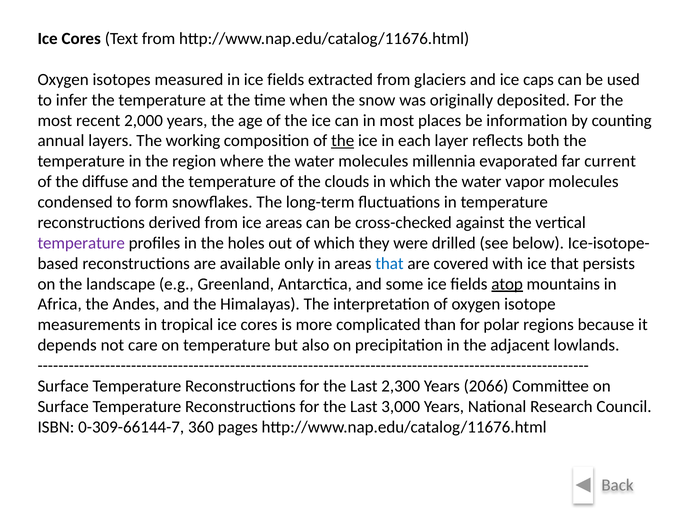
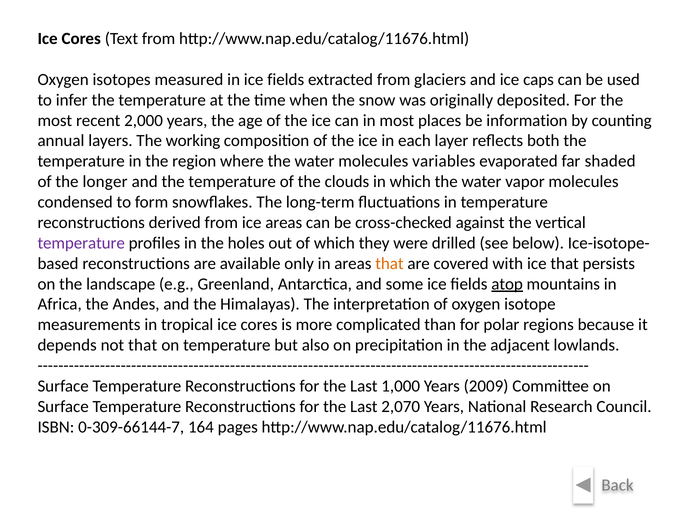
the at (343, 141) underline: present -> none
millennia: millennia -> variables
current: current -> shaded
diffuse: diffuse -> longer
that at (389, 263) colour: blue -> orange
not care: care -> that
2,300: 2,300 -> 1,000
2066: 2066 -> 2009
3,000: 3,000 -> 2,070
360: 360 -> 164
